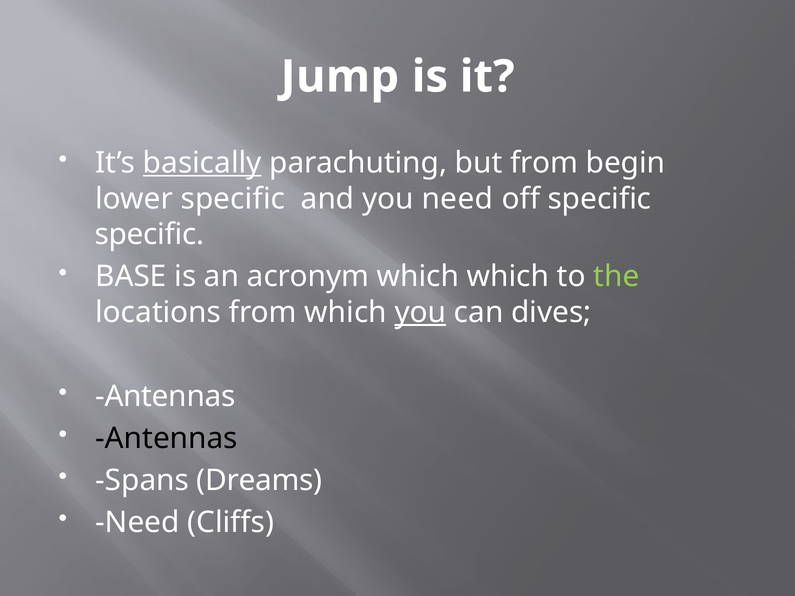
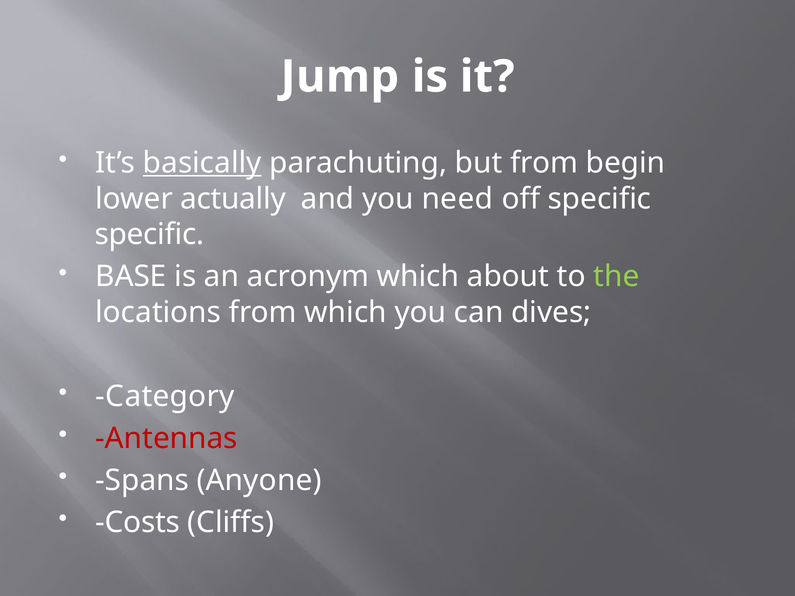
lower specific: specific -> actually
which which: which -> about
you at (420, 312) underline: present -> none
Antennas at (165, 396): Antennas -> Category
Antennas at (167, 438) colour: black -> red
Dreams: Dreams -> Anyone
Need at (137, 522): Need -> Costs
